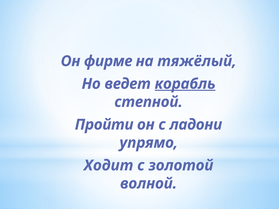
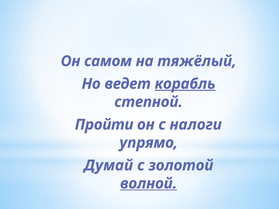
фирме: фирме -> самом
ладони: ладони -> налоги
Ходит: Ходит -> Думай
волной underline: none -> present
